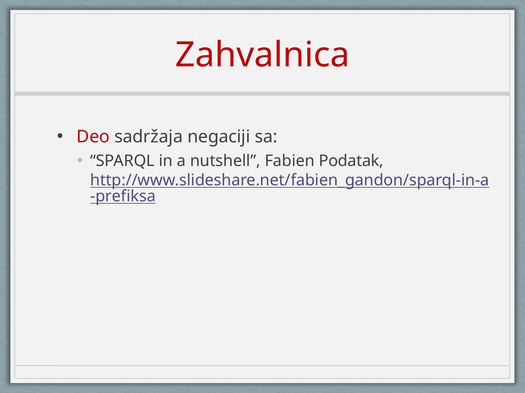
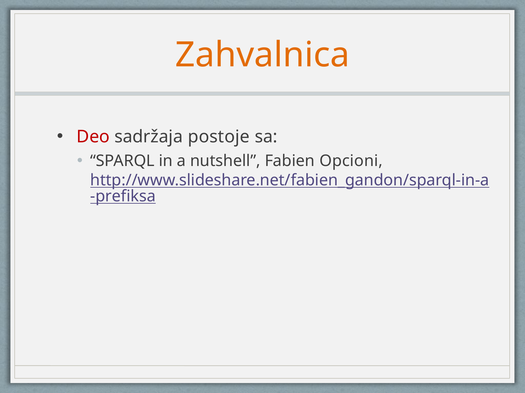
Zahvalnica colour: red -> orange
negaciji: negaciji -> postoje
Podatak: Podatak -> Opcioni
